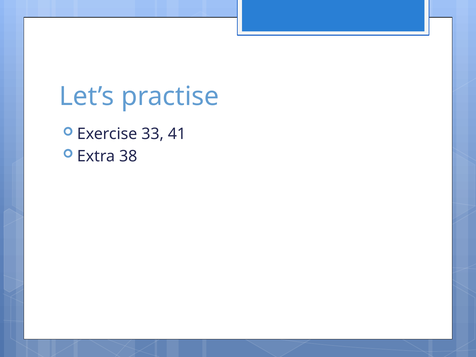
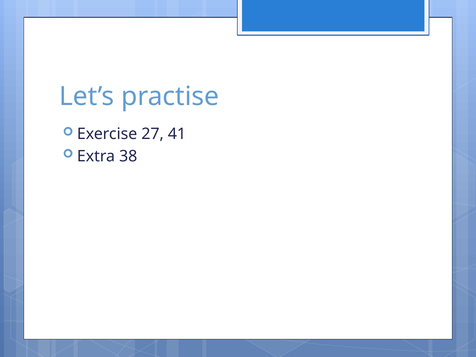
33: 33 -> 27
